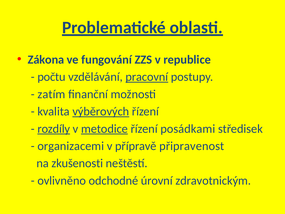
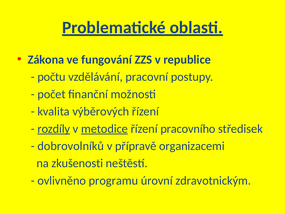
pracovní underline: present -> none
zatím: zatím -> počet
výběrových underline: present -> none
posádkami: posádkami -> pracovního
organizacemi: organizacemi -> dobrovolníků
připravenost: připravenost -> organizacemi
odchodné: odchodné -> programu
